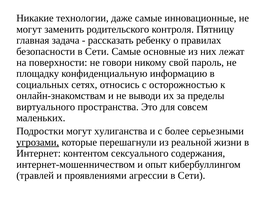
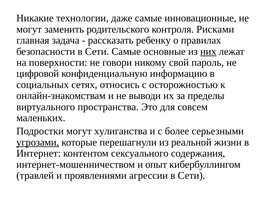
Пятницу: Пятницу -> Рисками
них underline: none -> present
площадку: площадку -> цифровой
